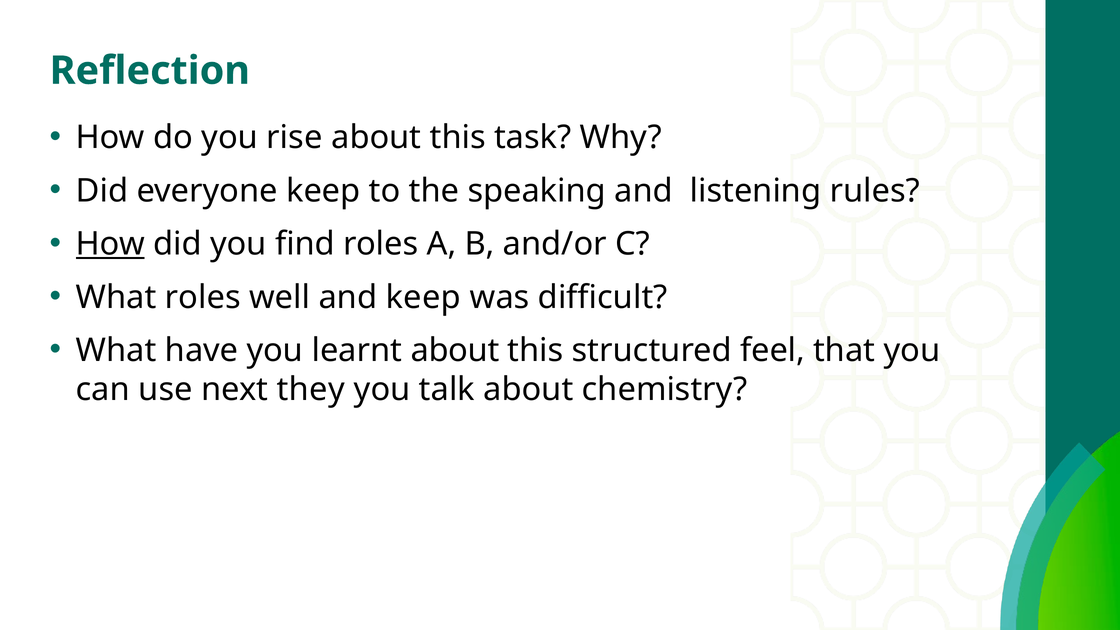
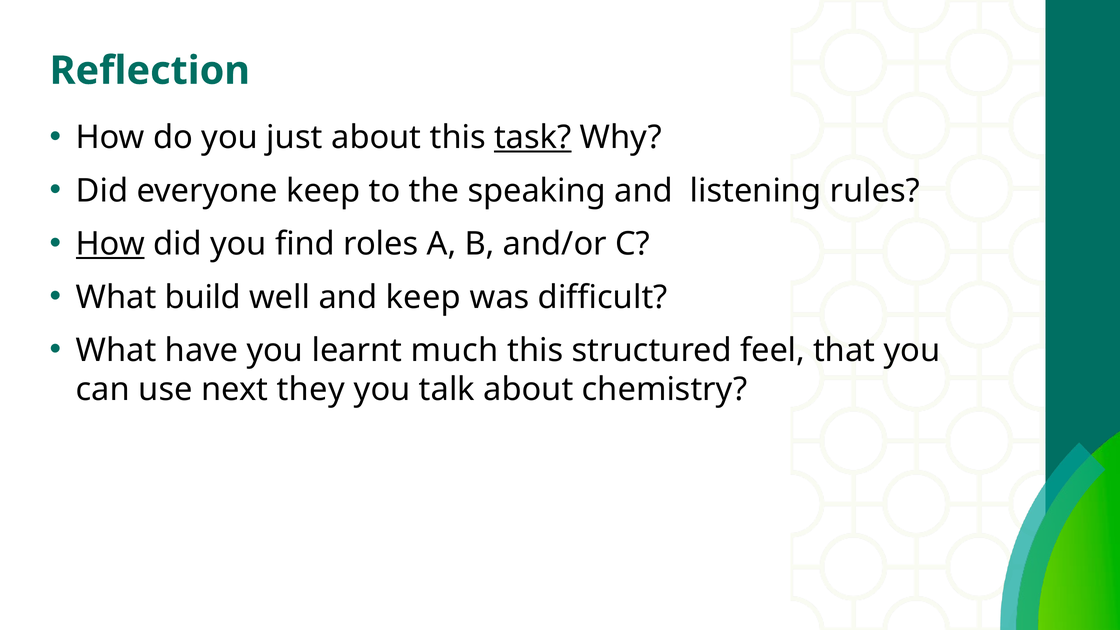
rise: rise -> just
task underline: none -> present
What roles: roles -> build
learnt about: about -> much
